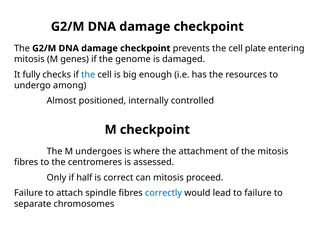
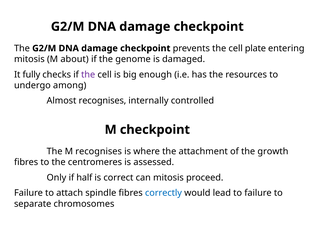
genes: genes -> about
the at (88, 75) colour: blue -> purple
Almost positioned: positioned -> recognises
M undergoes: undergoes -> recognises
the mitosis: mitosis -> growth
